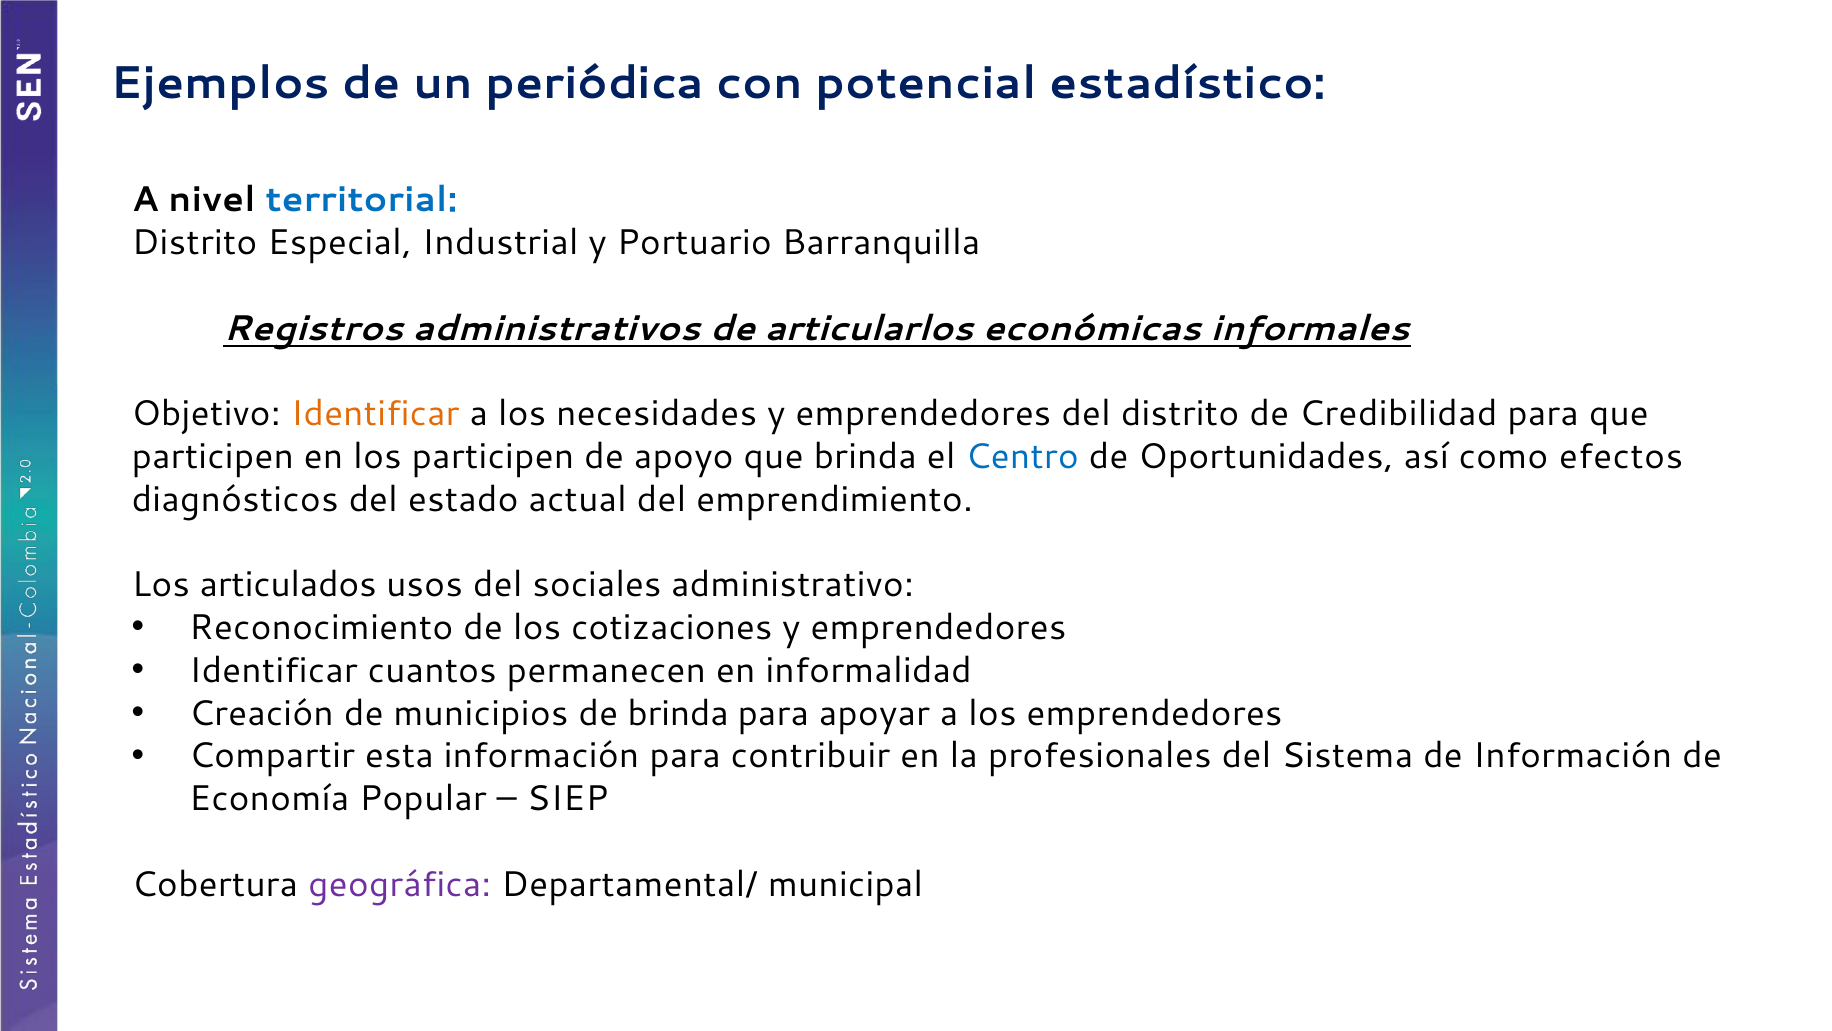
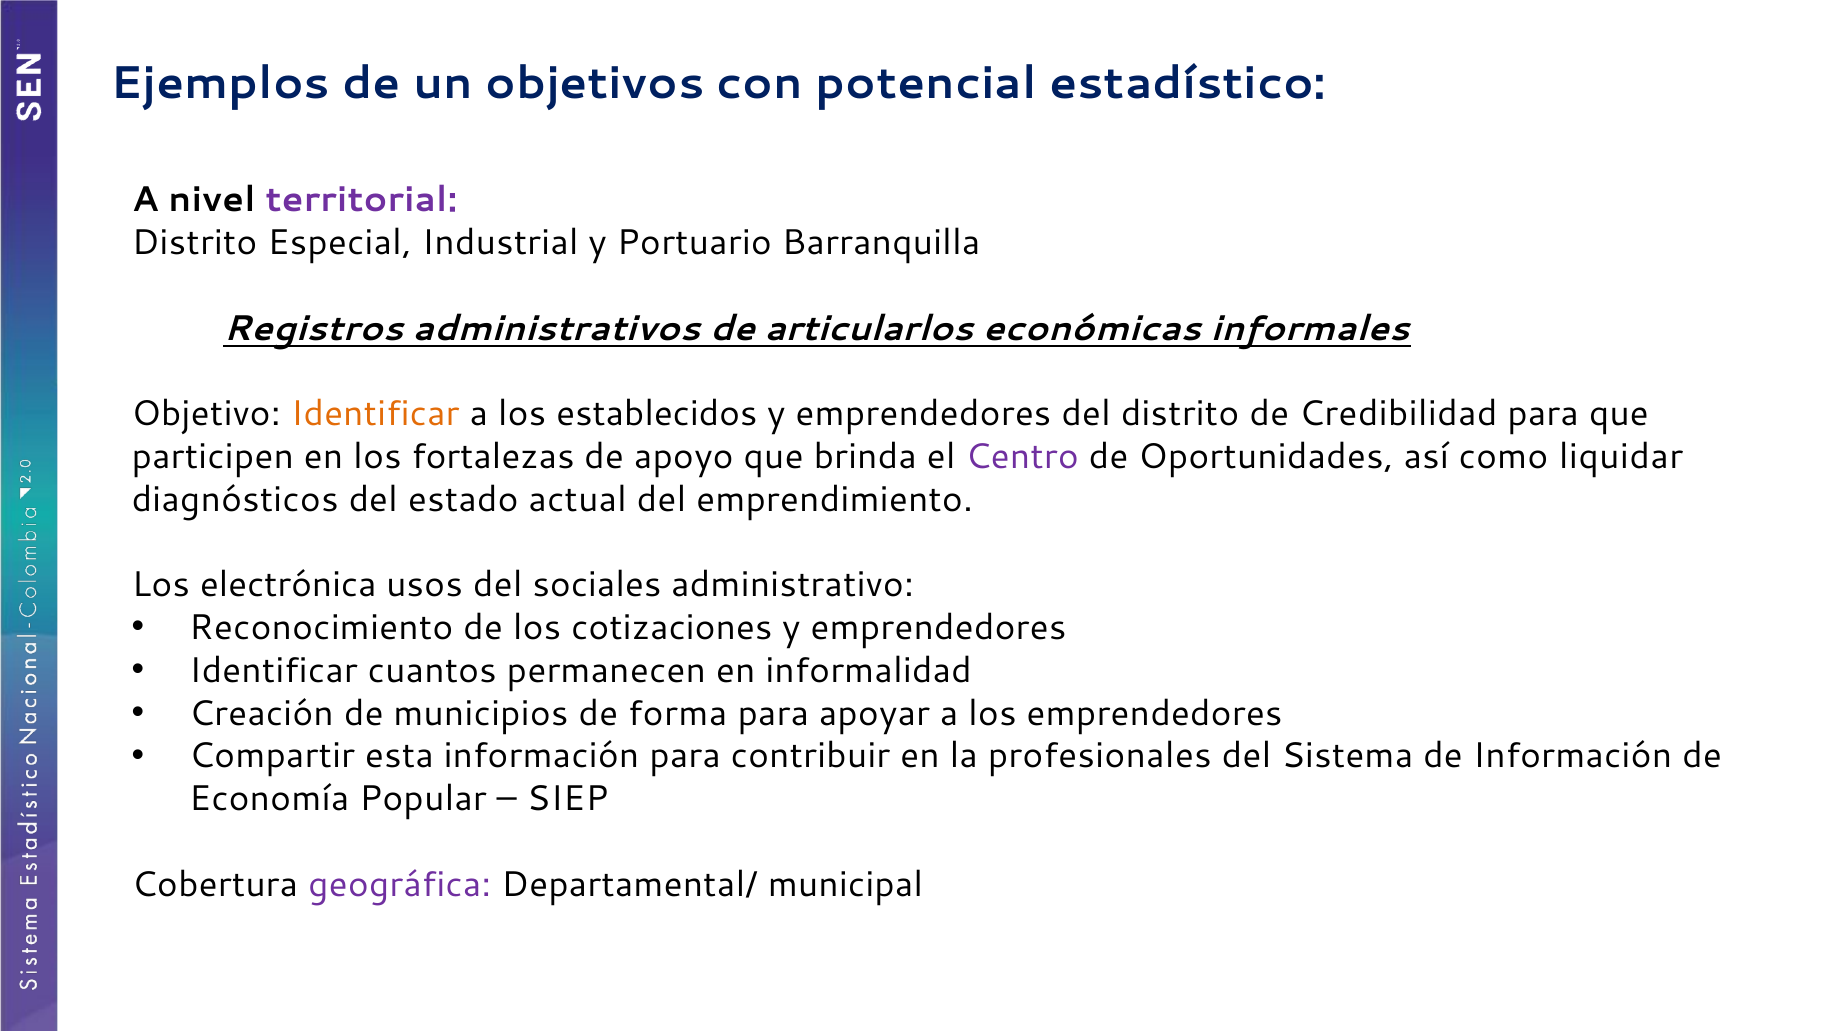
periódica: periódica -> objetivos
territorial colour: blue -> purple
necesidades: necesidades -> establecidos
los participen: participen -> fortalezas
Centro colour: blue -> purple
efectos: efectos -> liquidar
articulados: articulados -> electrónica
de brinda: brinda -> forma
